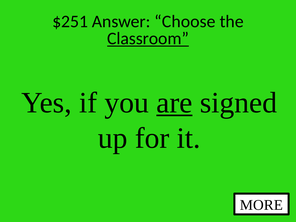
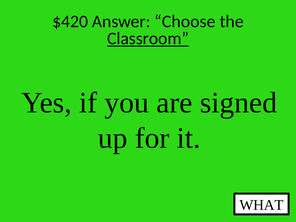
$251: $251 -> $420
are underline: present -> none
MORE: MORE -> WHAT
